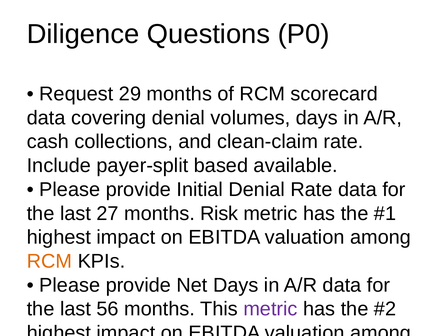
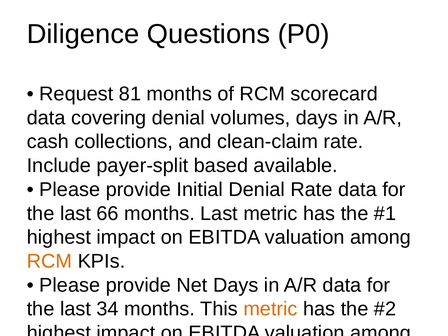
29: 29 -> 81
27: 27 -> 66
months Risk: Risk -> Last
56: 56 -> 34
metric at (270, 309) colour: purple -> orange
